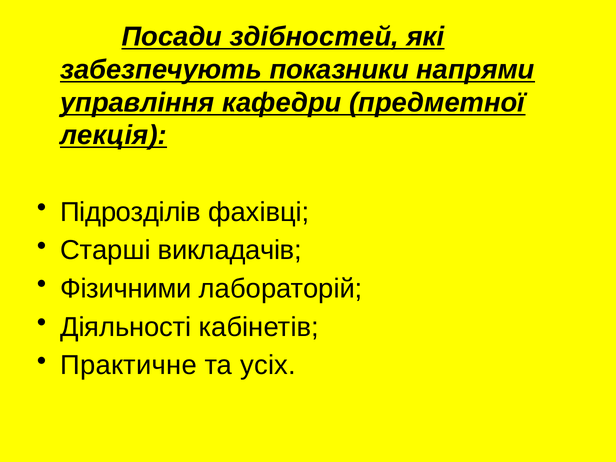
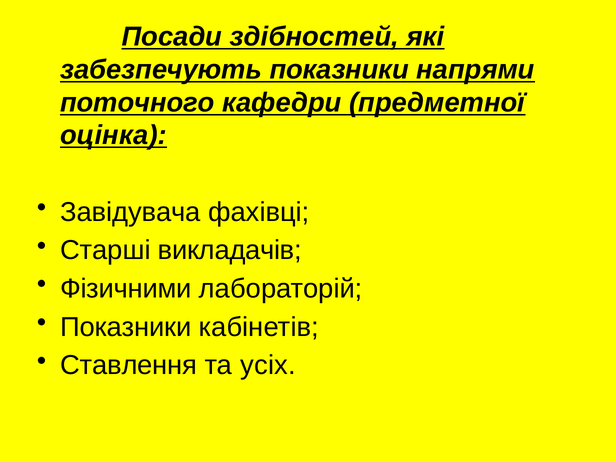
управління: управління -> поточного
лекція: лекція -> оцінка
Підрозділів: Підрозділів -> Завідувача
Діяльності at (126, 327): Діяльності -> Показники
Практичне: Практичне -> Ставлення
